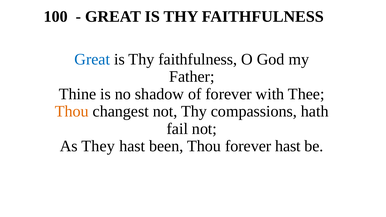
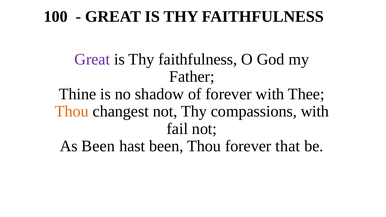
Great at (92, 59) colour: blue -> purple
compassions hath: hath -> with
As They: They -> Been
forever hast: hast -> that
